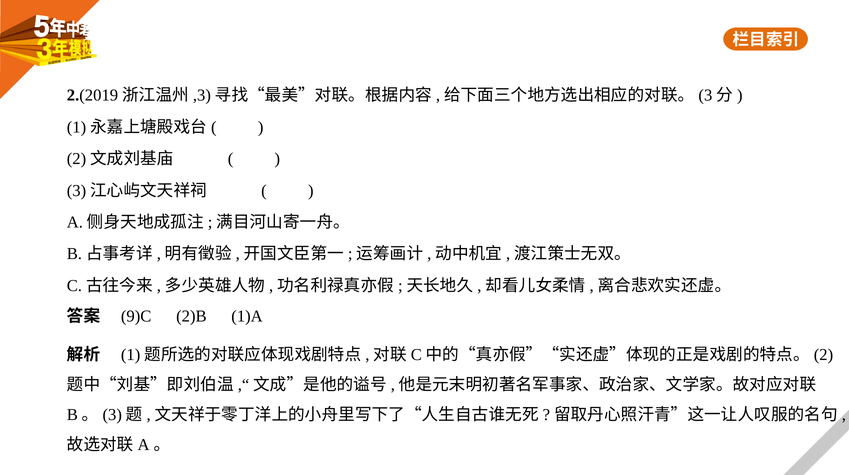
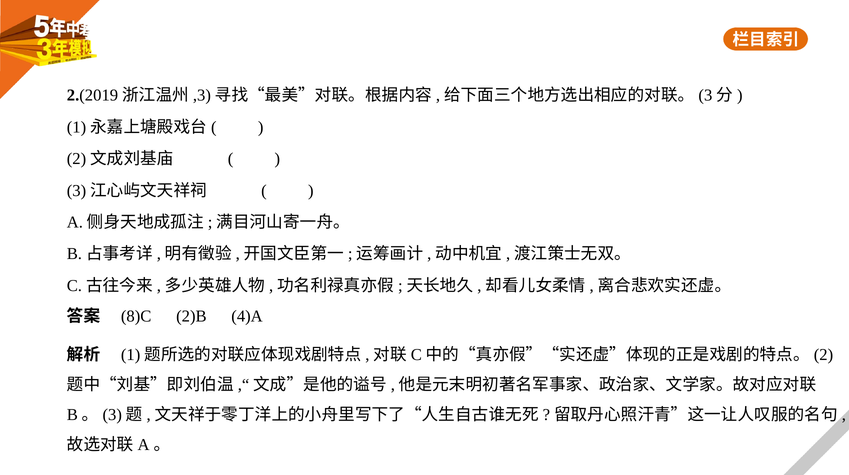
9)C: 9)C -> 8)C
1)A: 1)A -> 4)A
